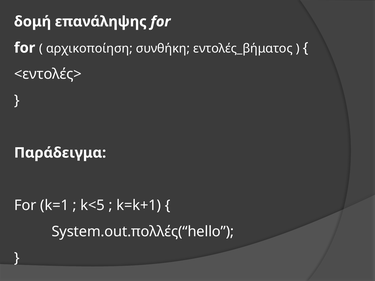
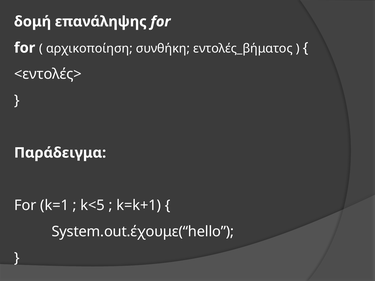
System.out.πολλές(“hello: System.out.πολλές(“hello -> System.out.έχουμε(“hello
